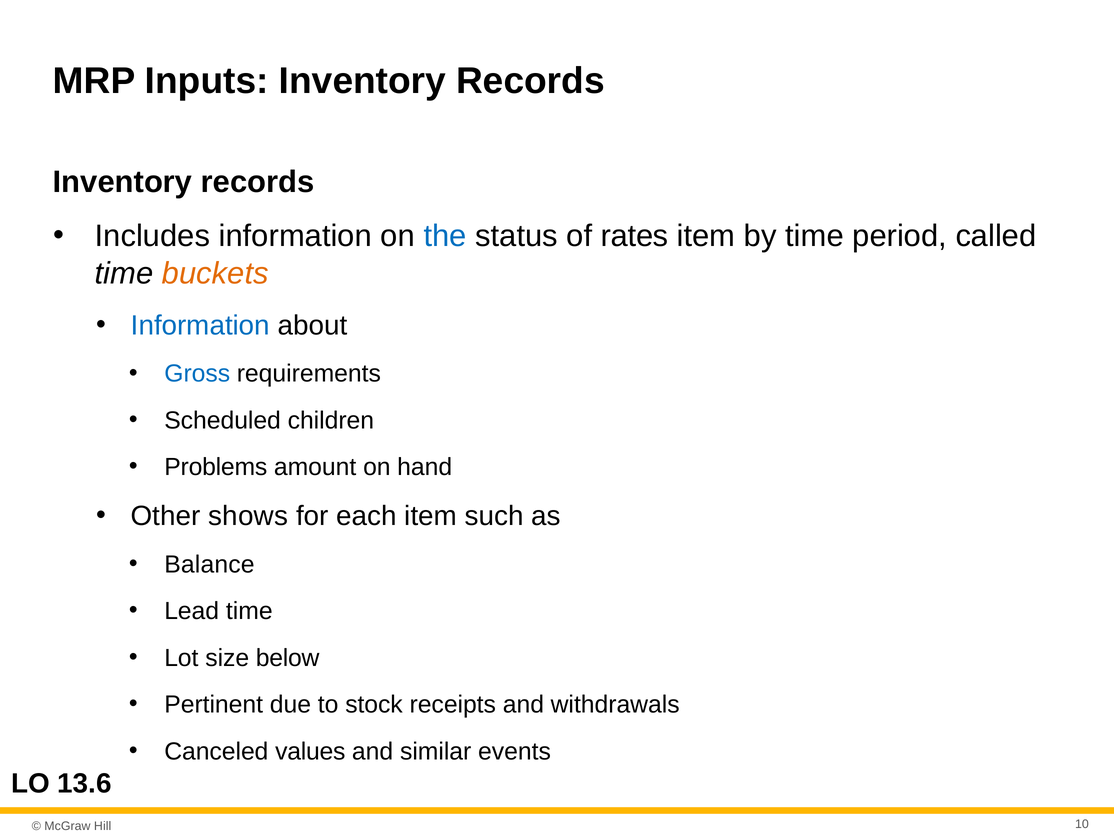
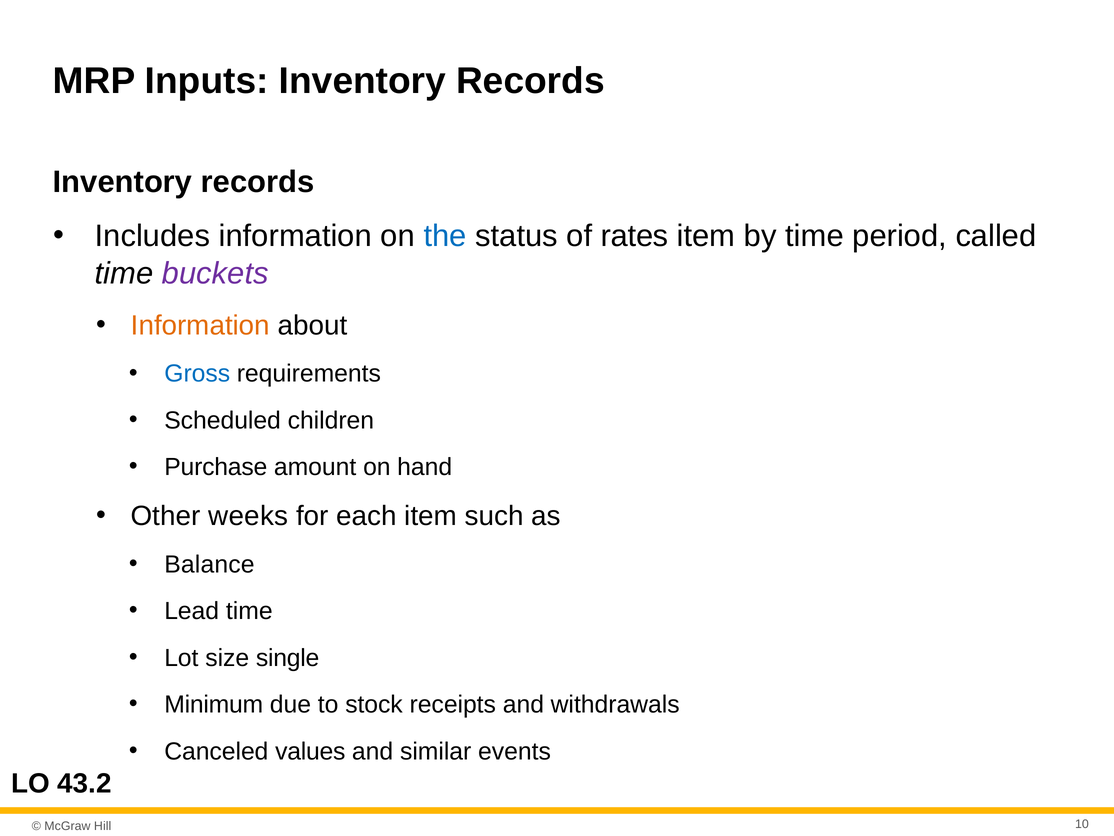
buckets colour: orange -> purple
Information at (200, 325) colour: blue -> orange
Problems: Problems -> Purchase
shows: shows -> weeks
below: below -> single
Pertinent: Pertinent -> Minimum
13.6: 13.6 -> 43.2
